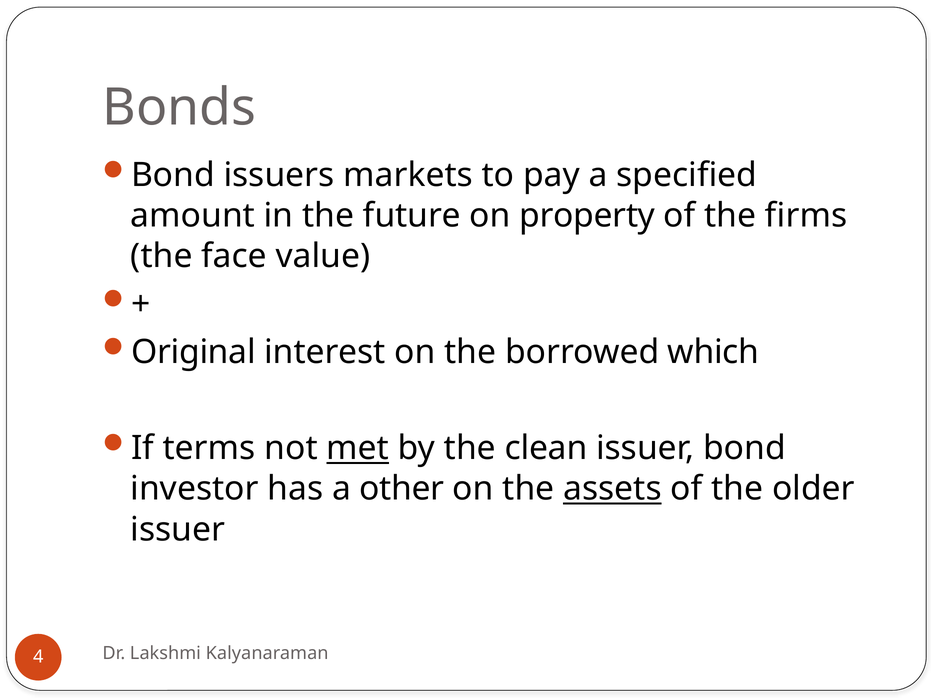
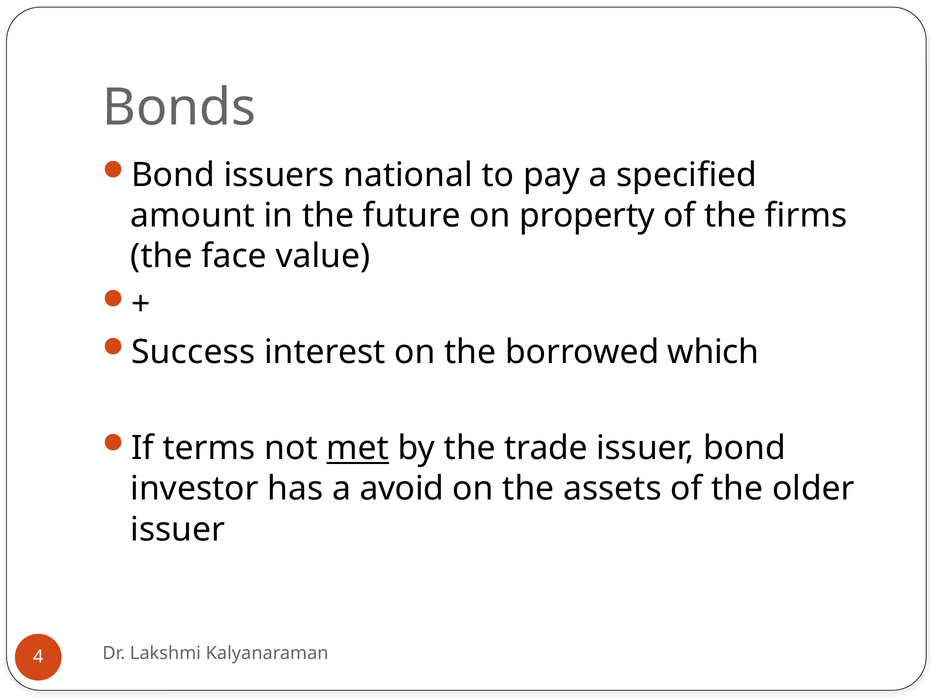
markets: markets -> national
Original: Original -> Success
clean: clean -> trade
other: other -> avoid
assets underline: present -> none
